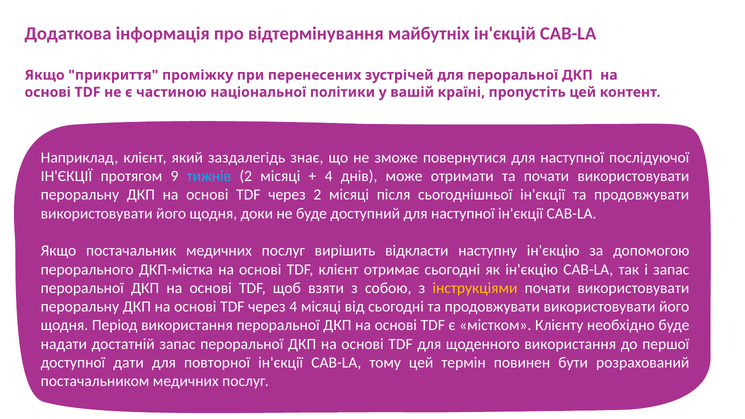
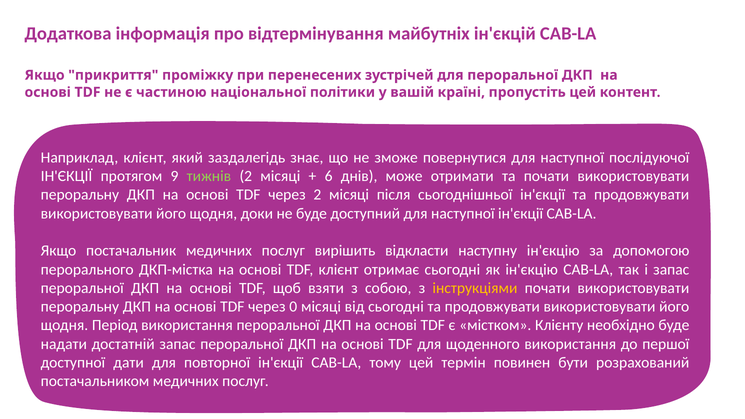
тижнів colour: light blue -> light green
4 at (329, 176): 4 -> 6
через 4: 4 -> 0
